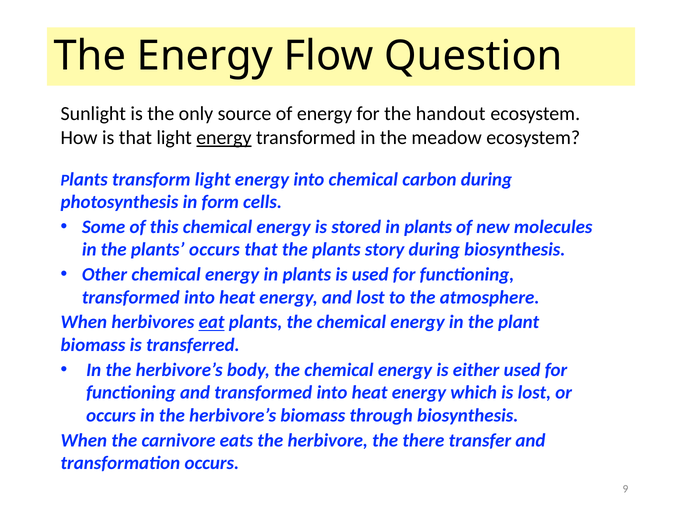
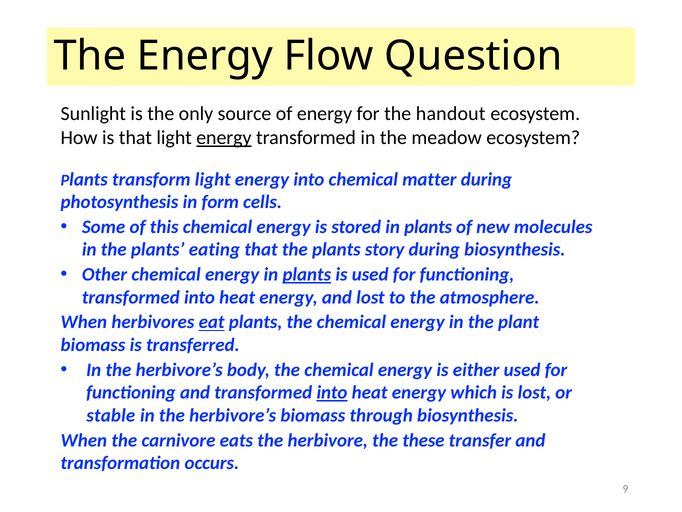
carbon: carbon -> matter
plants occurs: occurs -> eating
plants at (307, 274) underline: none -> present
into at (332, 392) underline: none -> present
occurs at (111, 415): occurs -> stable
there: there -> these
